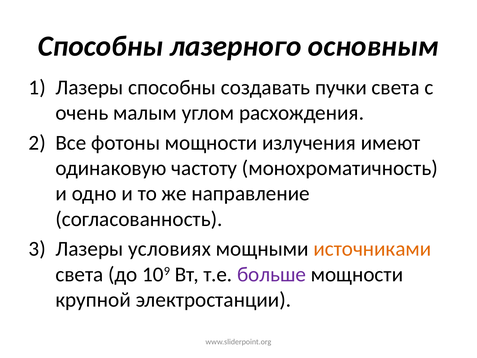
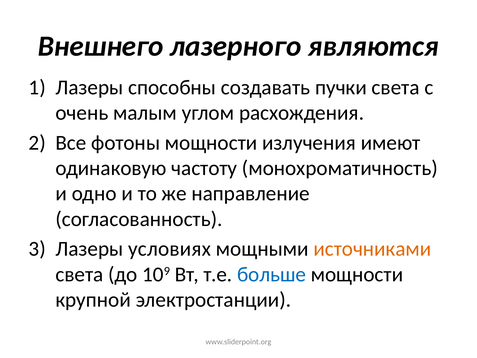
Способны at (100, 46): Способны -> Внешнего
основным: основным -> являются
больше colour: purple -> blue
